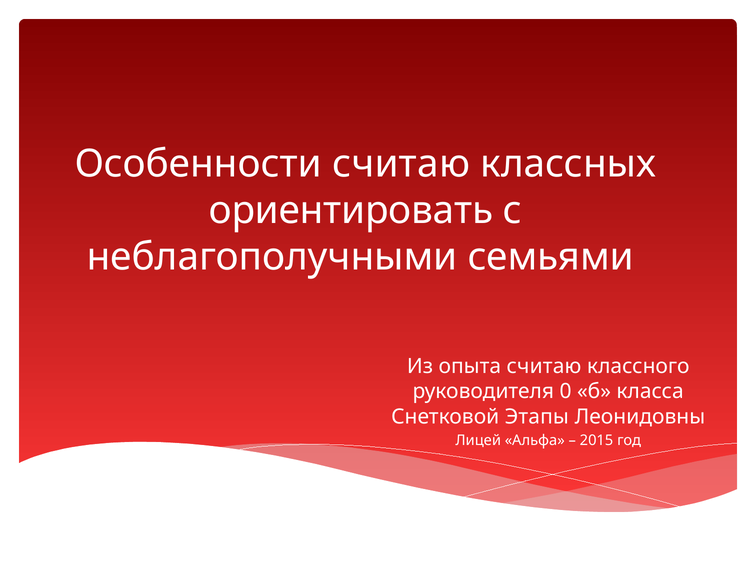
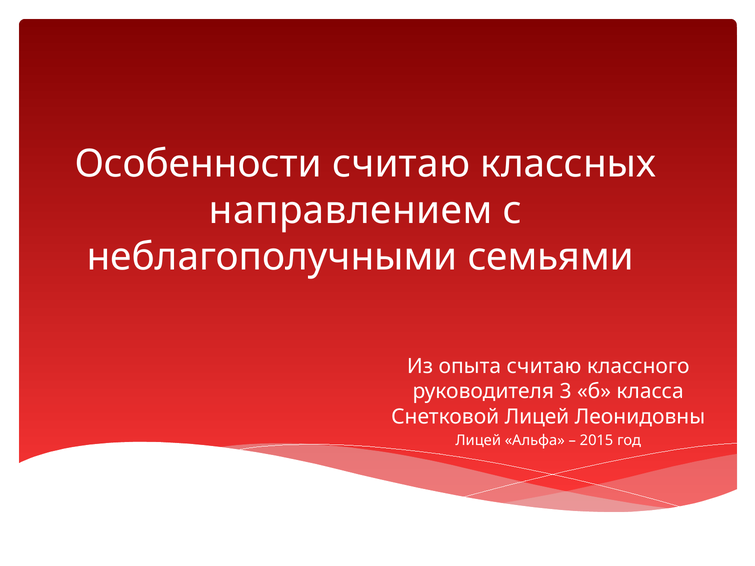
ориентировать: ориентировать -> направлением
0: 0 -> 3
Снетковой Этапы: Этапы -> Лицей
